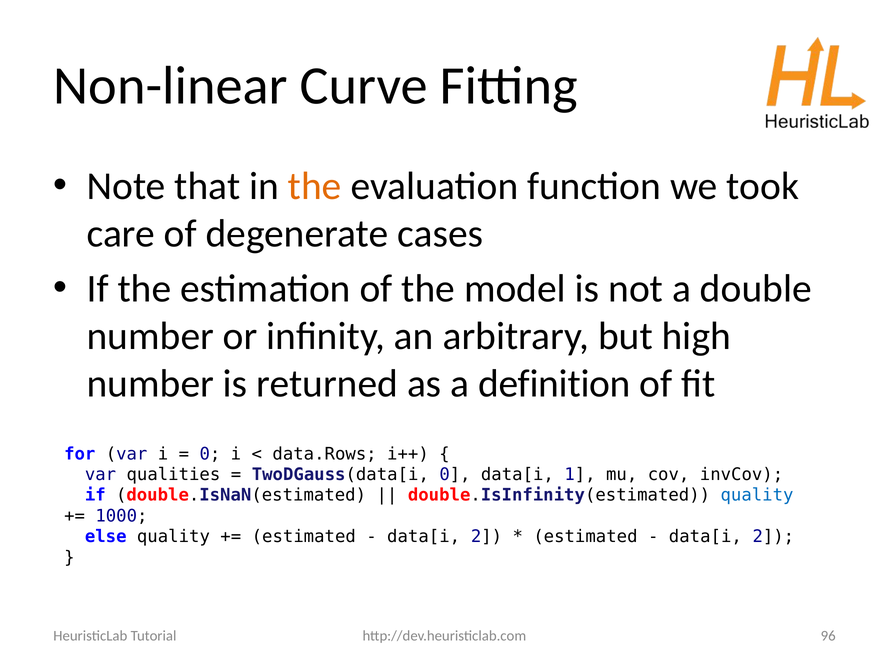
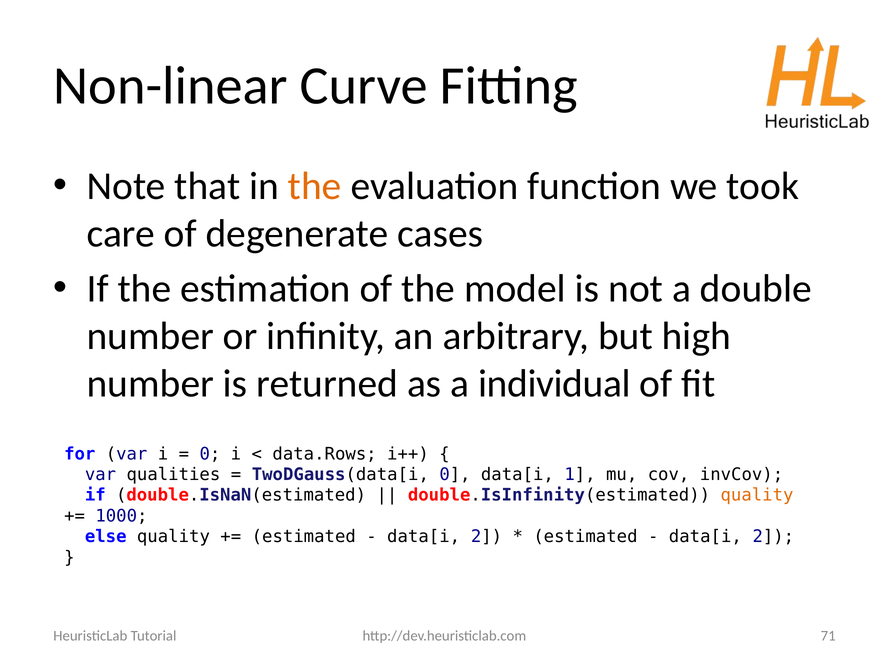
definition: definition -> individual
quality at (757, 496) colour: blue -> orange
96: 96 -> 71
